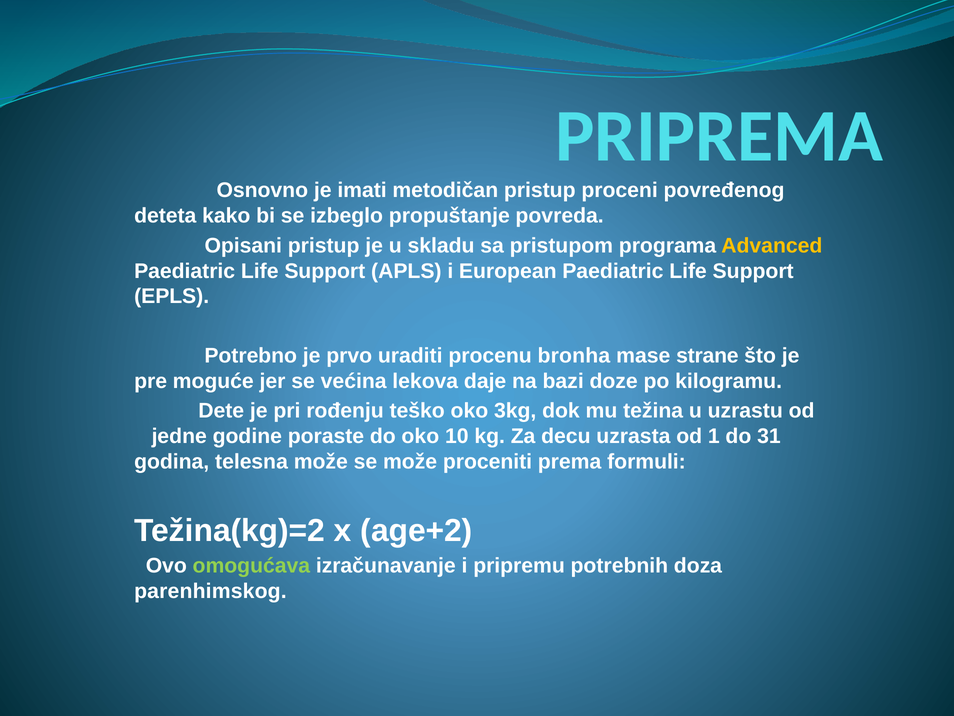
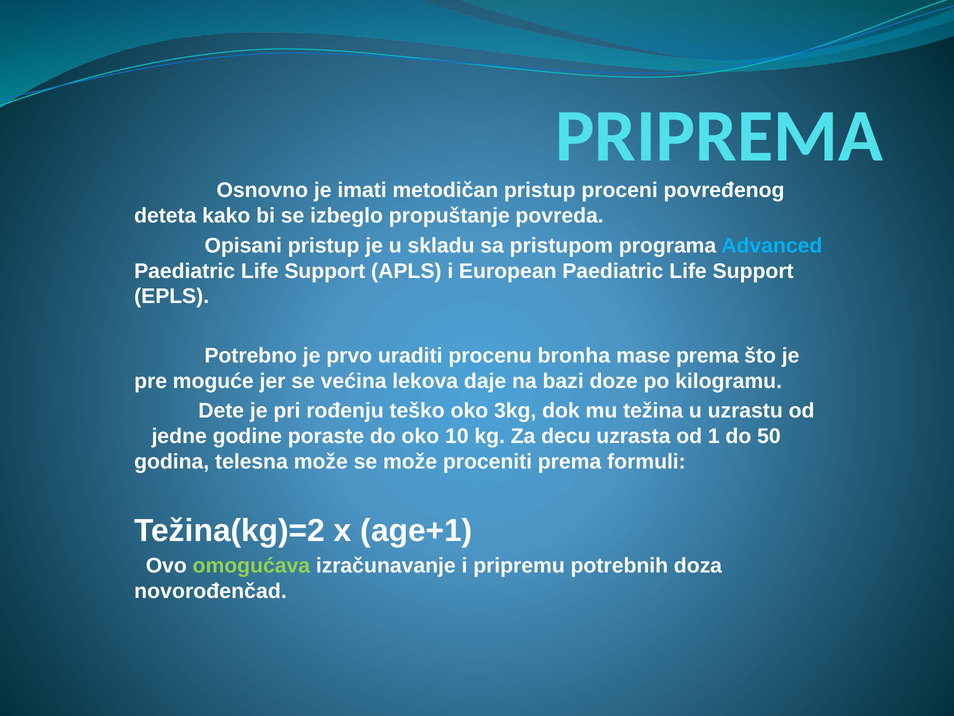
Advanced colour: yellow -> light blue
mase strane: strane -> prema
31: 31 -> 50
age+2: age+2 -> age+1
parenhimskog: parenhimskog -> novorođenčad
